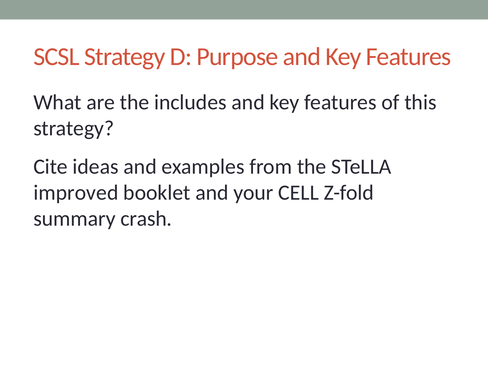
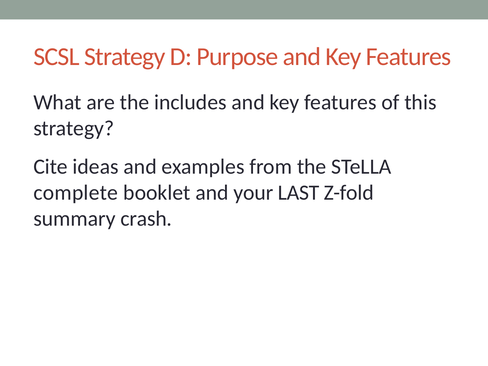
improved: improved -> complete
CELL: CELL -> LAST
